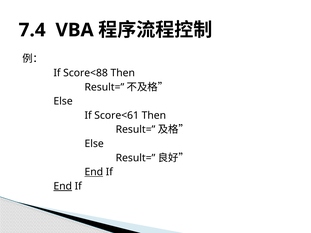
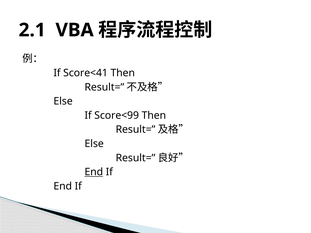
7.4: 7.4 -> 2.1
Score<88: Score<88 -> Score<41
Score<61: Score<61 -> Score<99
End at (63, 186) underline: present -> none
